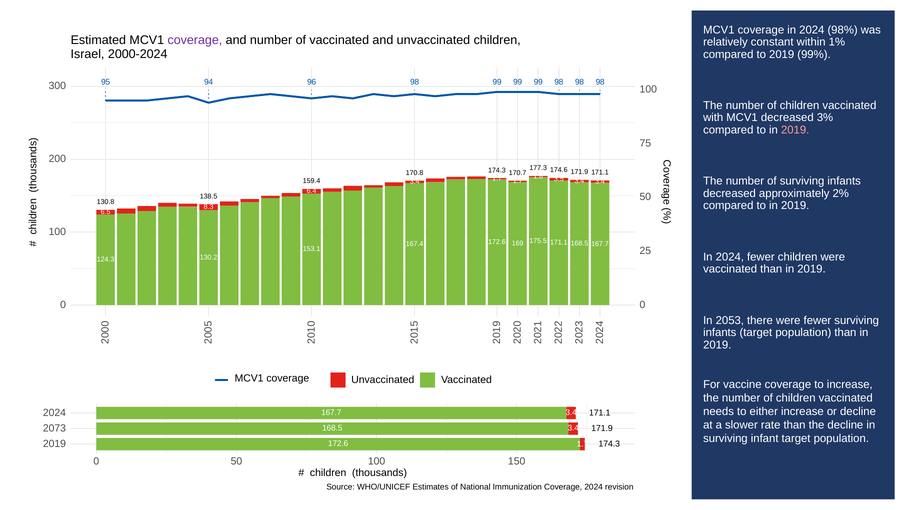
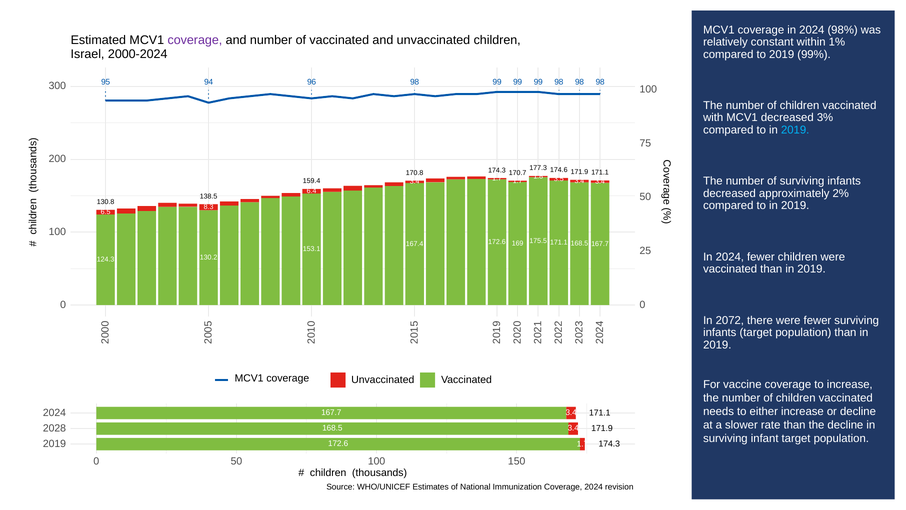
2019 at (795, 130) colour: pink -> light blue
2053: 2053 -> 2072
2073: 2073 -> 2028
